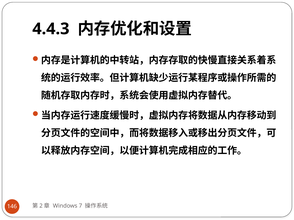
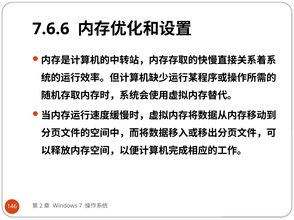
4.4.3: 4.4.3 -> 7.6.6
